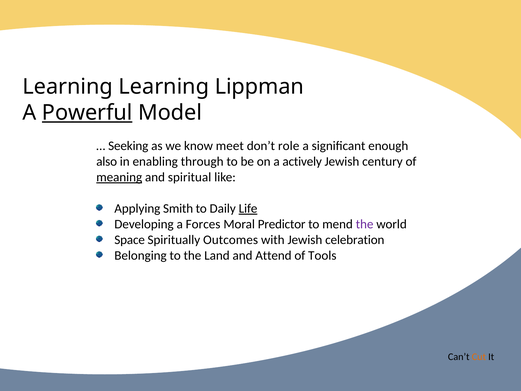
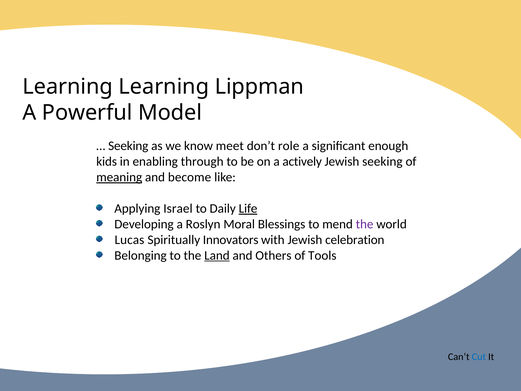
Powerful underline: present -> none
also: also -> kids
Jewish century: century -> seeking
spiritual: spiritual -> become
Smith: Smith -> Israel
Forces: Forces -> Roslyn
Predictor: Predictor -> Blessings
Space: Space -> Lucas
Outcomes: Outcomes -> Innovators
Land underline: none -> present
Attend: Attend -> Others
Cut colour: orange -> blue
